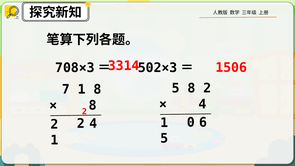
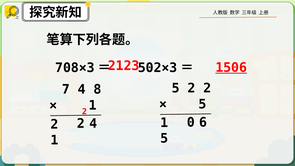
3314: 3314 -> 2123
1506 underline: none -> present
5 8: 8 -> 2
7 1: 1 -> 4
4 at (202, 104): 4 -> 5
8 at (93, 105): 8 -> 1
